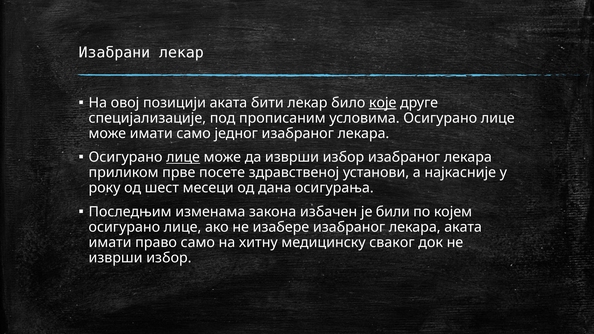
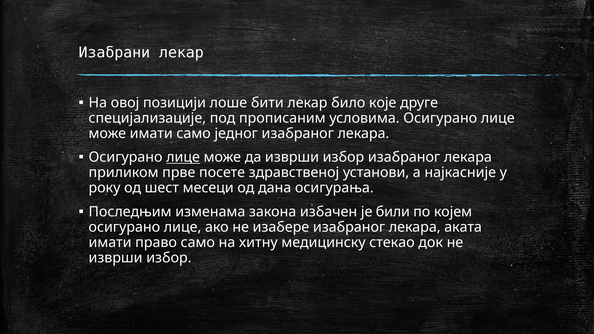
позицији аката: аката -> лоше
које underline: present -> none
сваког: сваког -> стекао
